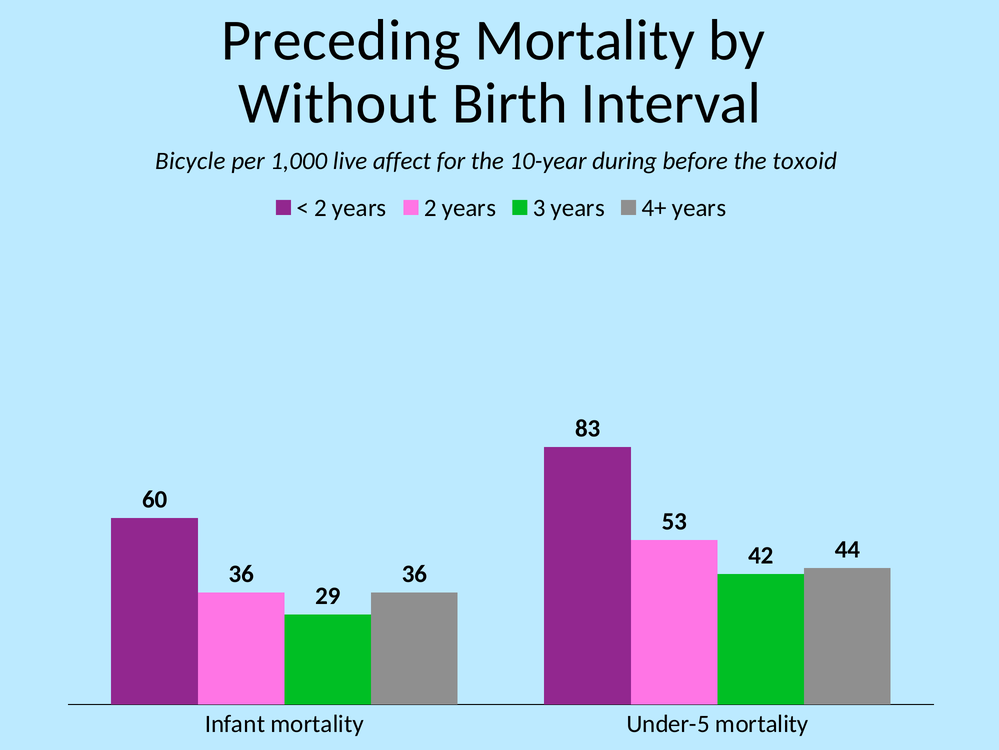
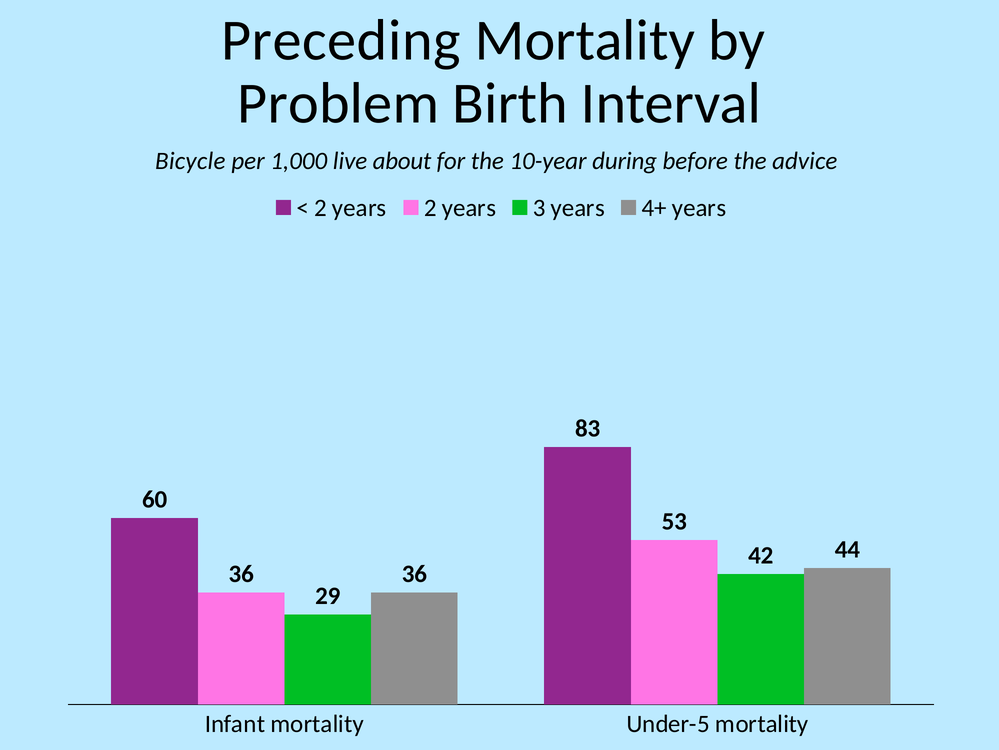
Without: Without -> Problem
affect: affect -> about
toxoid: toxoid -> advice
